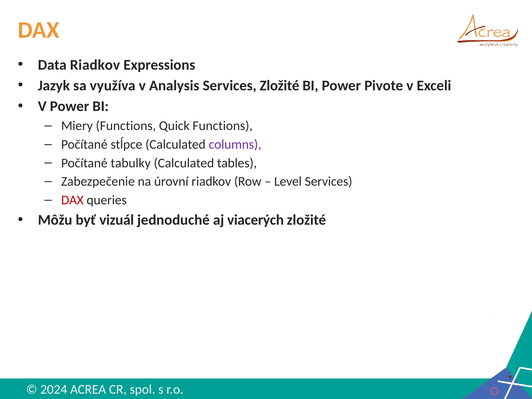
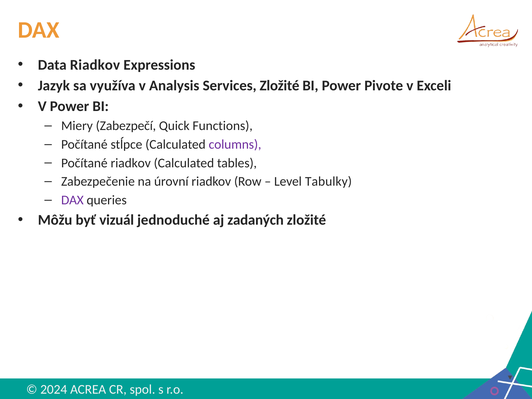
Miery Functions: Functions -> Zabezpečí
Počítané tabulky: tabulky -> riadkov
Level Services: Services -> Tabulky
DAX at (72, 200) colour: red -> purple
viacerých: viacerých -> zadaných
